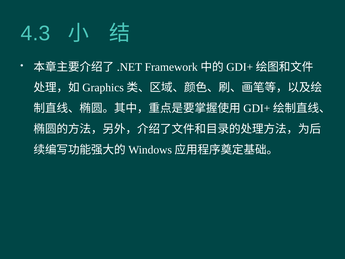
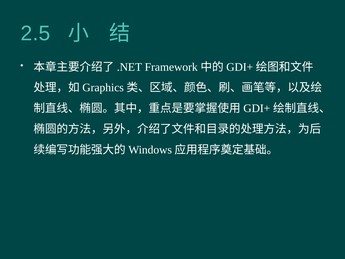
4.3: 4.3 -> 2.5
